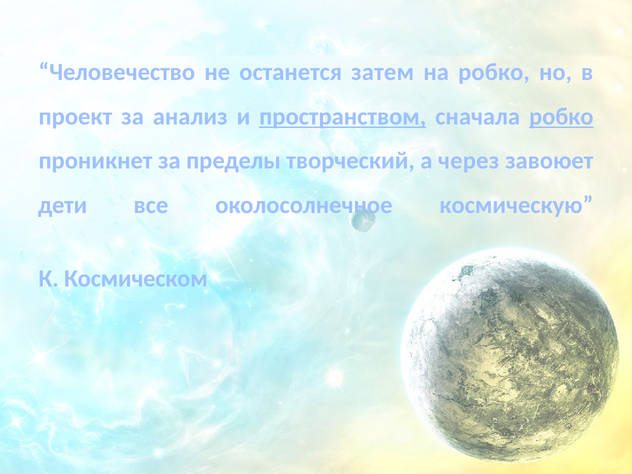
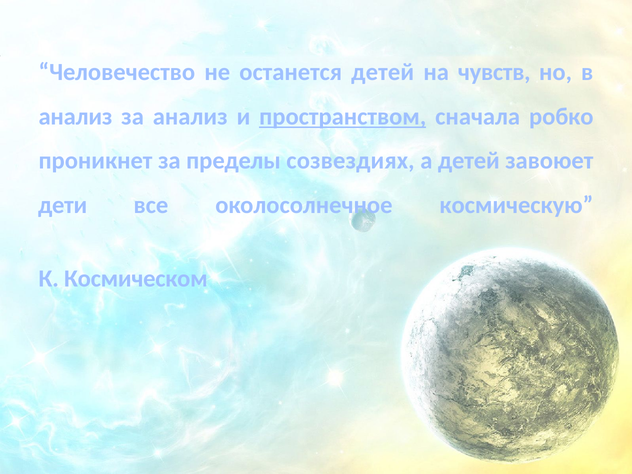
останется затем: затем -> детей
на робко: робко -> чувств
проект at (75, 117): проект -> анализ
робко at (561, 117) underline: present -> none
творческий: творческий -> созвездиях
а через: через -> детей
